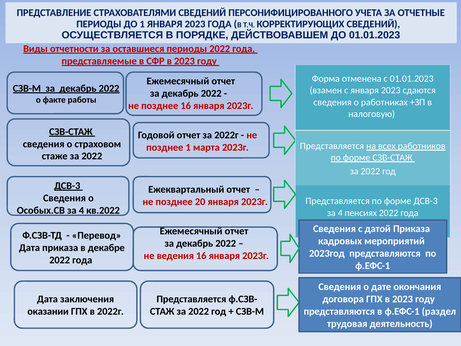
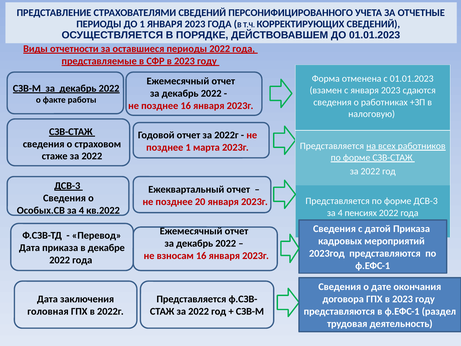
ведения: ведения -> взносам
оказании: оказании -> головная
